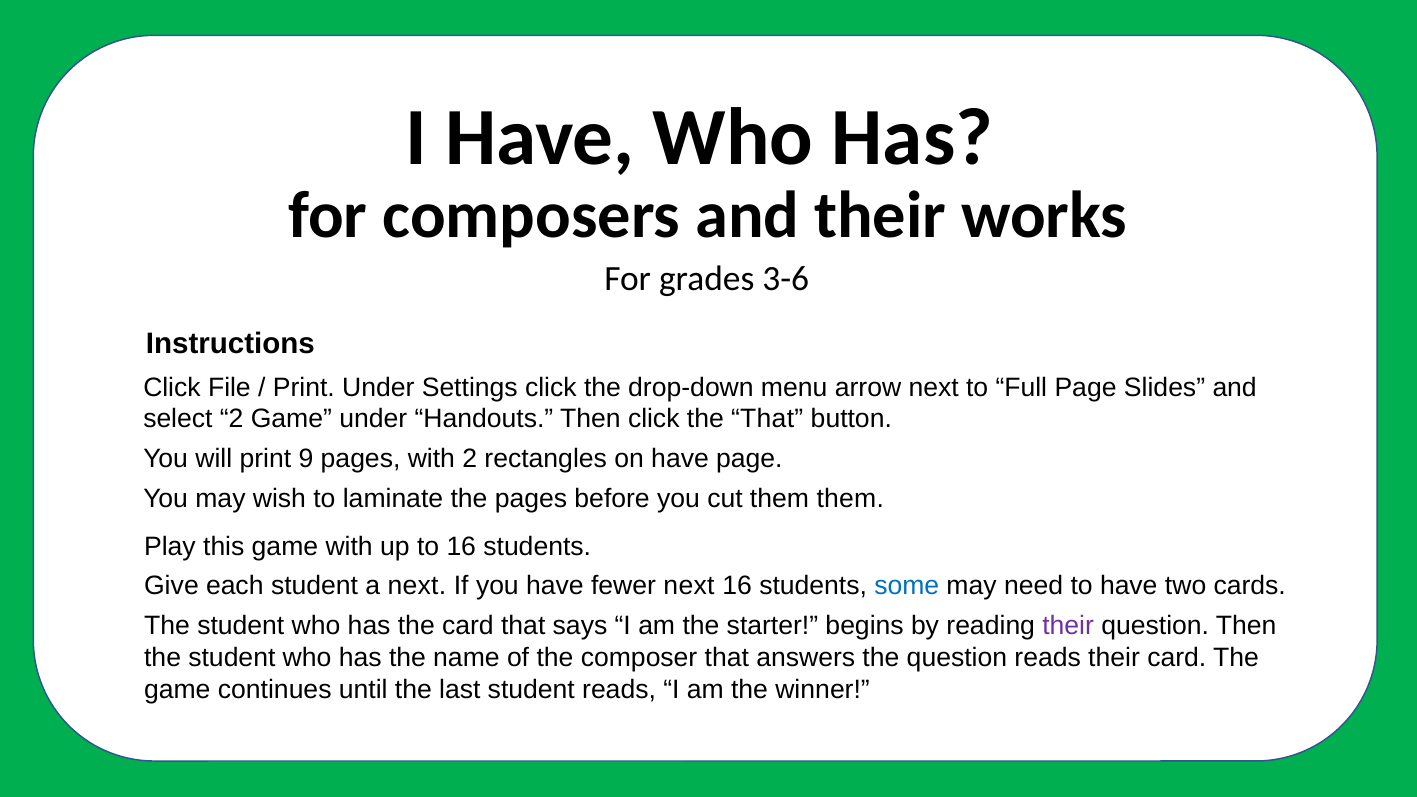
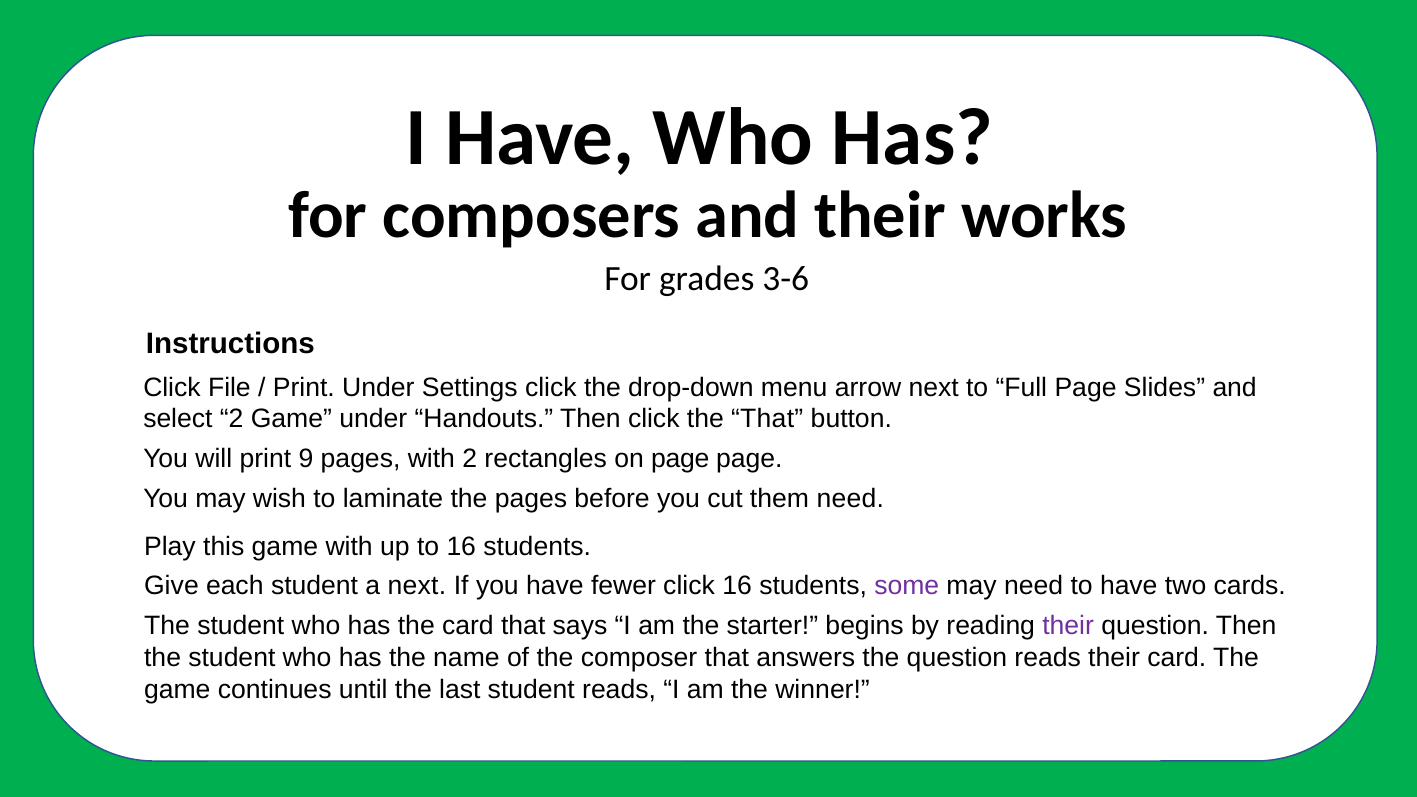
on have: have -> page
them them: them -> need
fewer next: next -> click
some colour: blue -> purple
